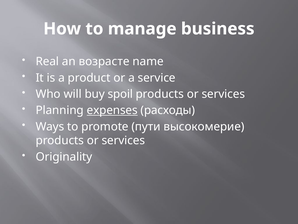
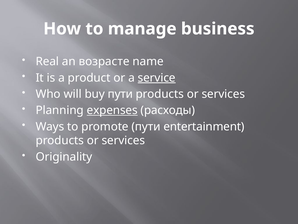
service underline: none -> present
buy spoil: spoil -> пути
высокомерие: высокомерие -> entertainment
